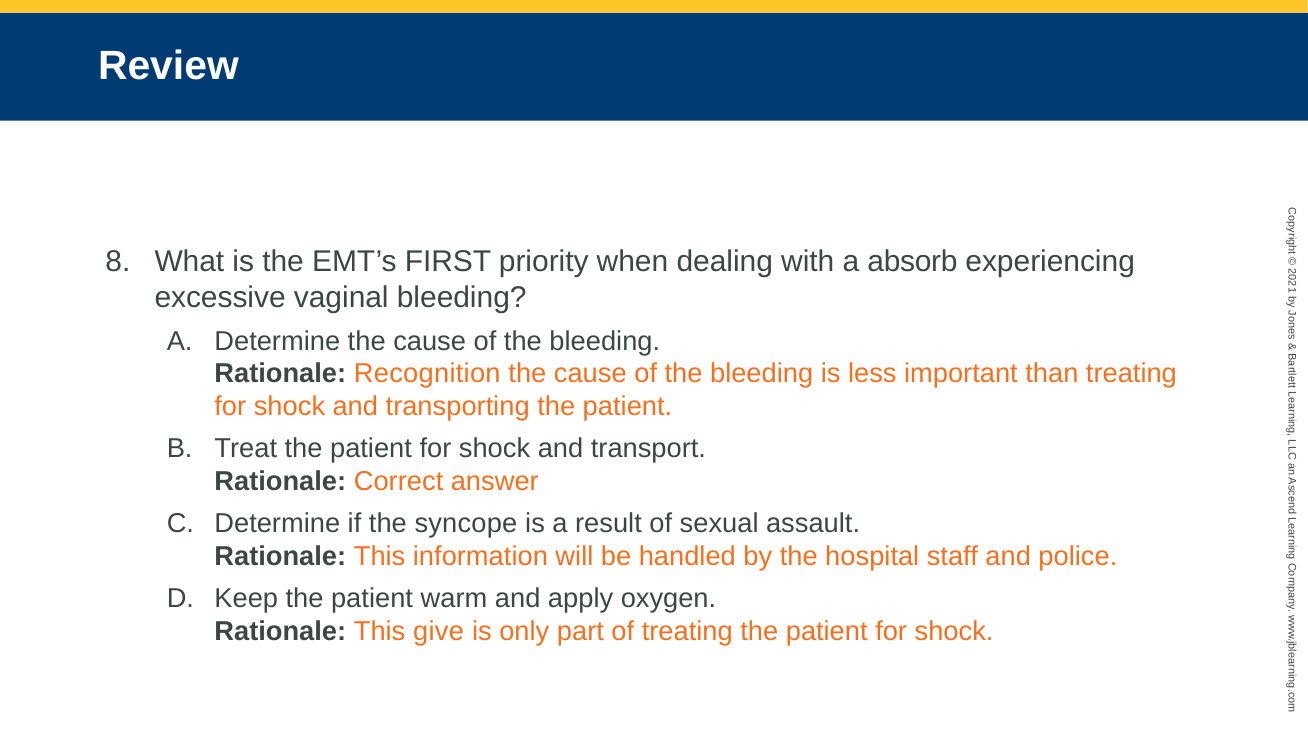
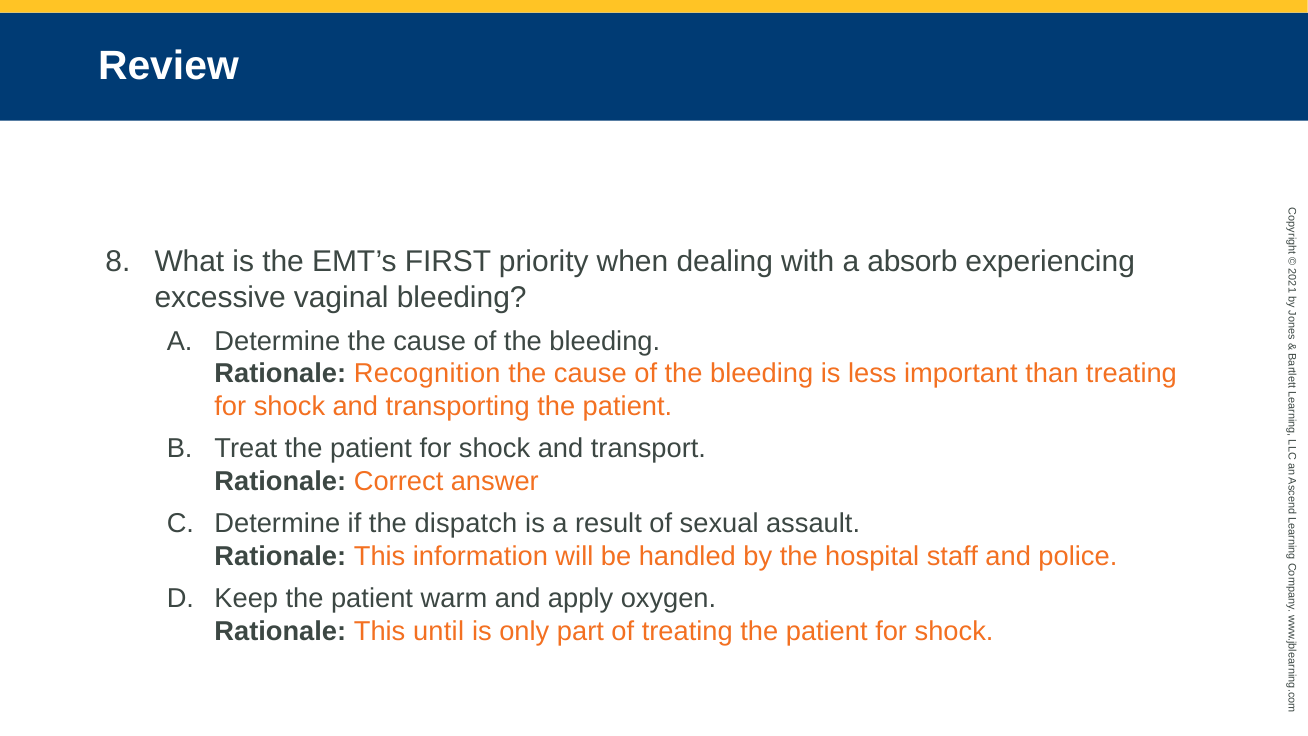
syncope: syncope -> dispatch
give: give -> until
